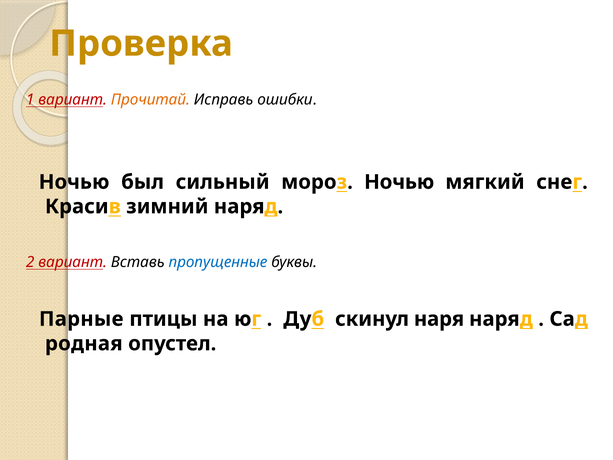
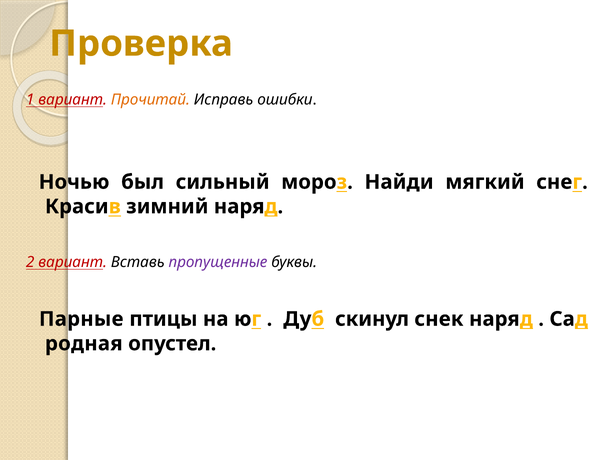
мороз Ночью: Ночью -> Найди
пропущенные colour: blue -> purple
наря: наря -> снек
